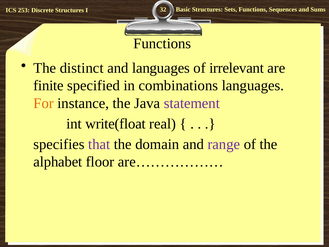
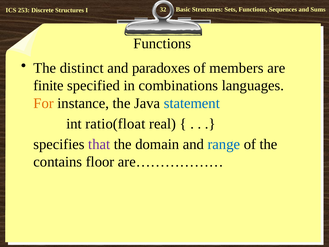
and languages: languages -> paradoxes
irrelevant: irrelevant -> members
statement colour: purple -> blue
write(float: write(float -> ratio(float
range colour: purple -> blue
alphabet: alphabet -> contains
